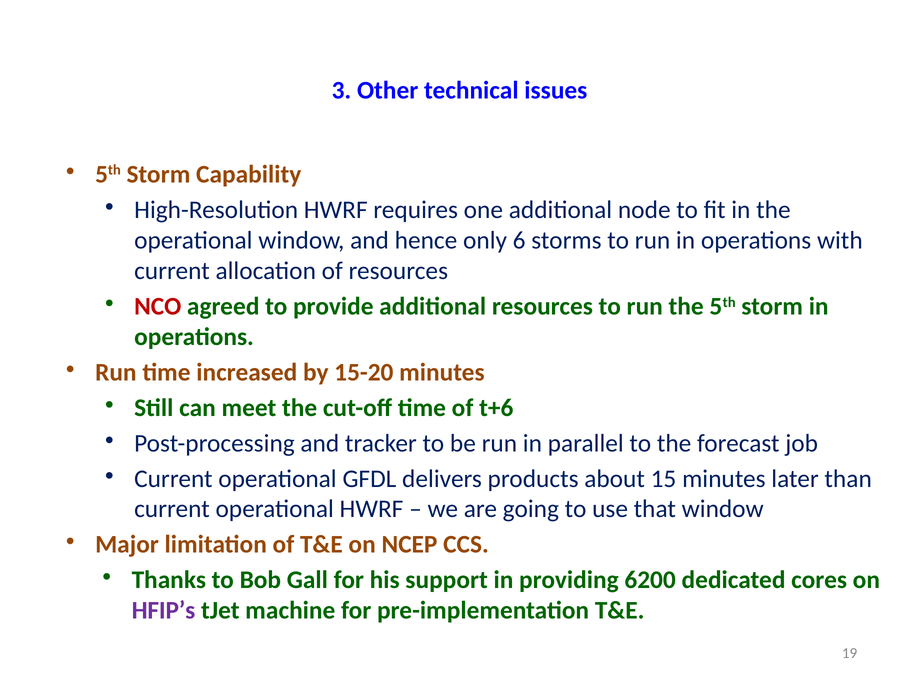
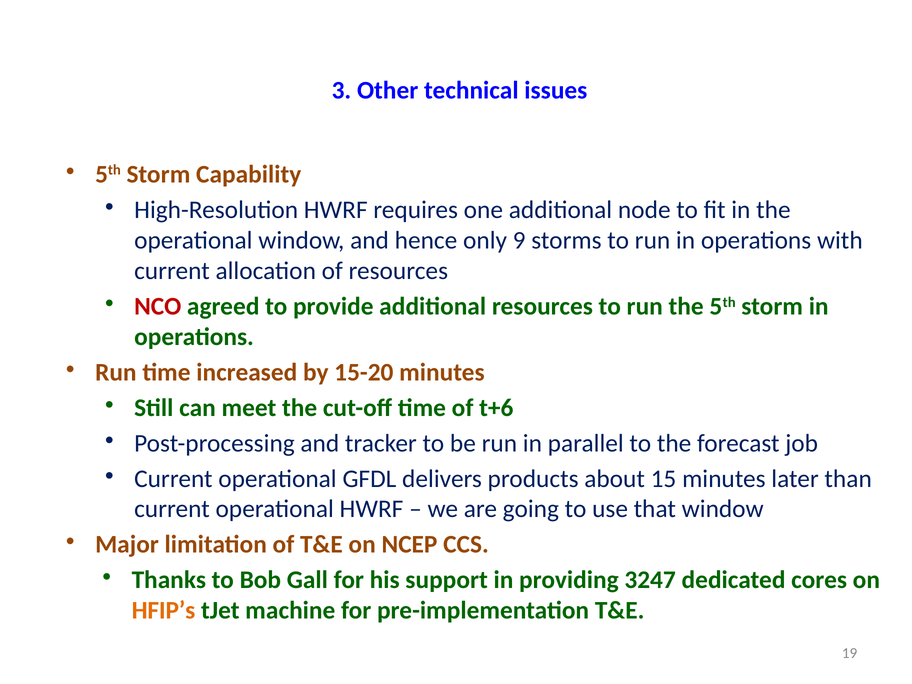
6: 6 -> 9
6200: 6200 -> 3247
HFIP’s colour: purple -> orange
